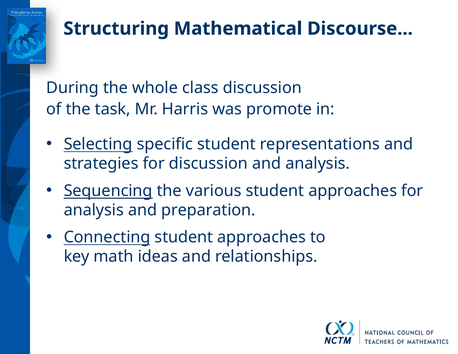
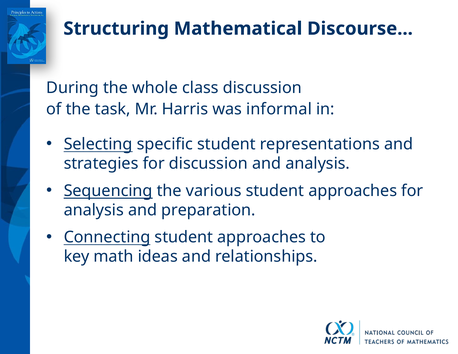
promote: promote -> informal
